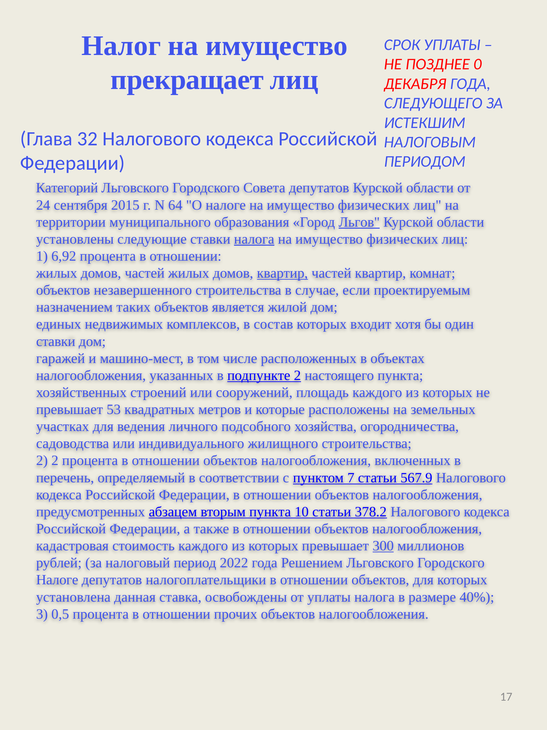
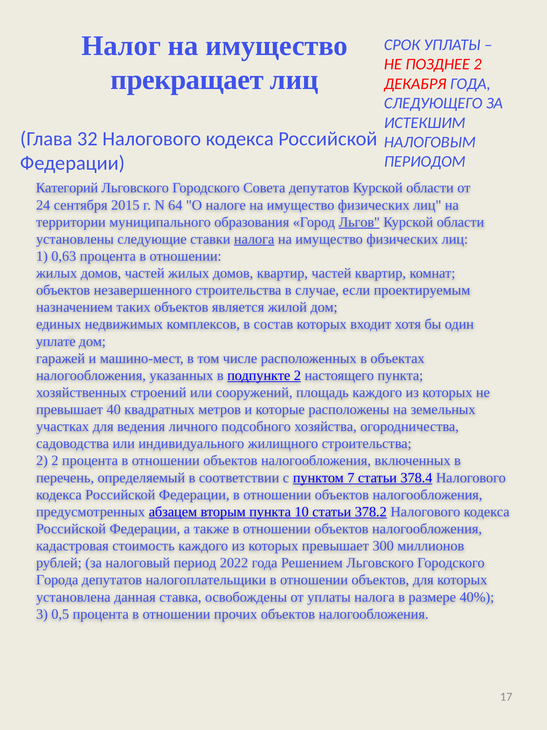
ПОЗДНЕЕ 0: 0 -> 2
6,92: 6,92 -> 0,63
квартир at (282, 273) underline: present -> none
ставки at (56, 341): ставки -> уплате
53: 53 -> 40
567.9: 567.9 -> 378.4
300 underline: present -> none
Налоге at (57, 579): Налоге -> Города
